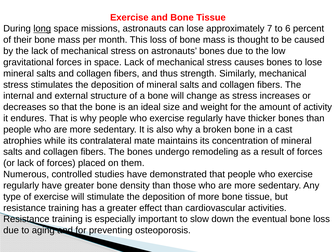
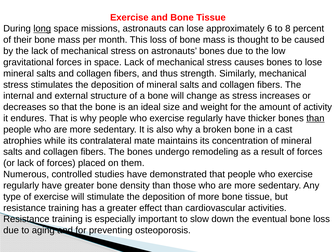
7: 7 -> 6
6: 6 -> 8
than at (315, 118) underline: none -> present
